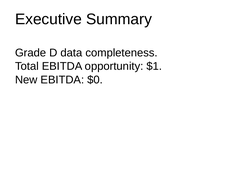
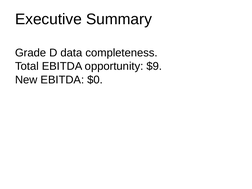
$1: $1 -> $9
